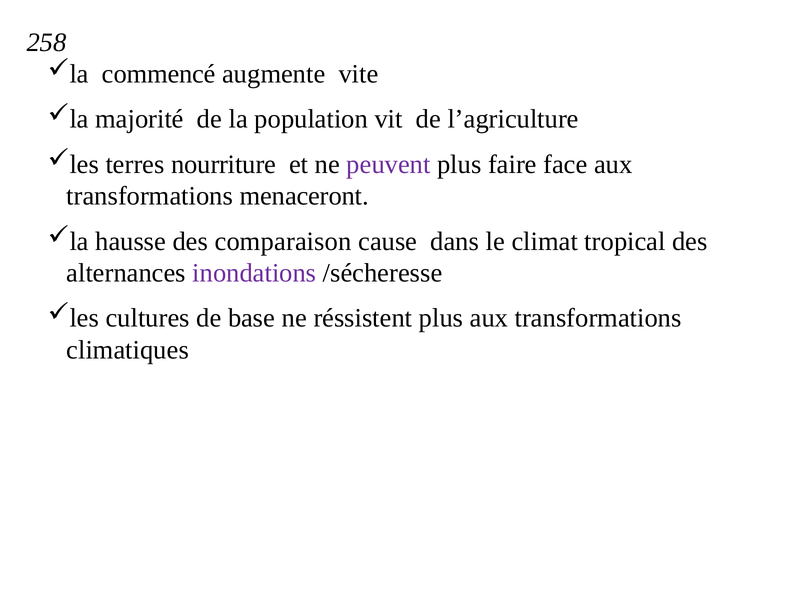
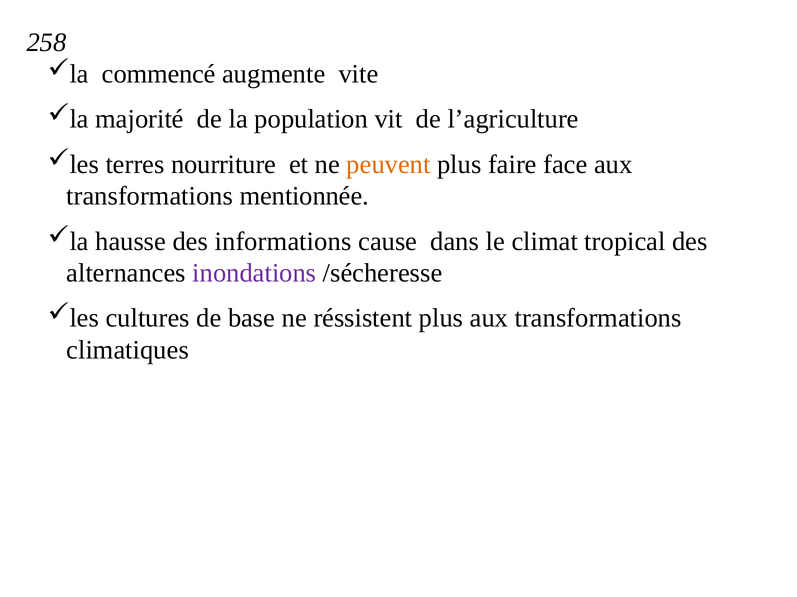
peuvent colour: purple -> orange
menaceront: menaceront -> mentionnée
comparaison: comparaison -> informations
